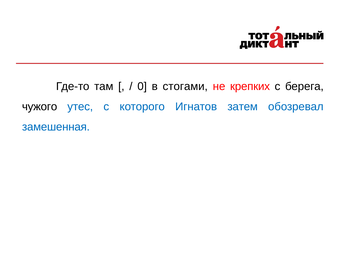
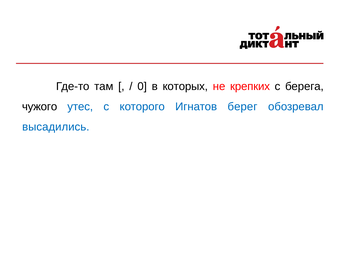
стогами: стогами -> которых
затем: затем -> берег
замешенная: замешенная -> высадились
